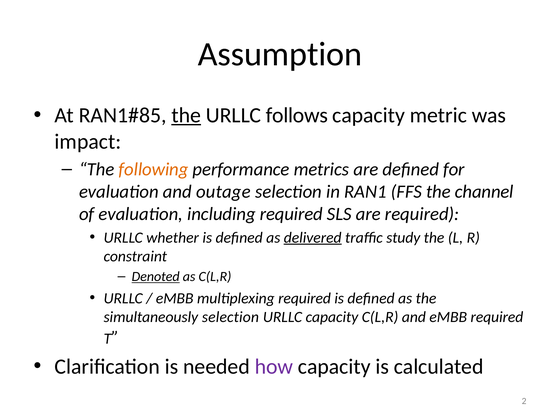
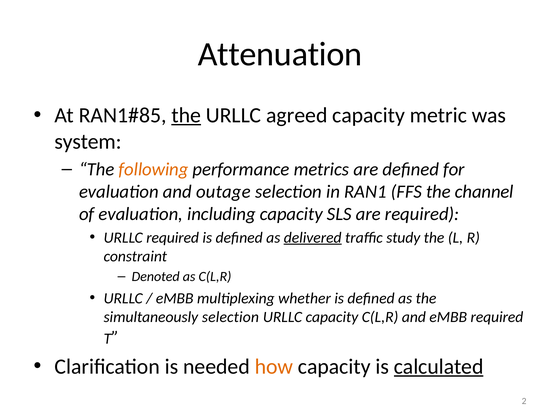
Assumption: Assumption -> Attenuation
follows: follows -> agreed
impact: impact -> system
including required: required -> capacity
URLLC whether: whether -> required
Denoted underline: present -> none
multiplexing required: required -> whether
how colour: purple -> orange
calculated underline: none -> present
